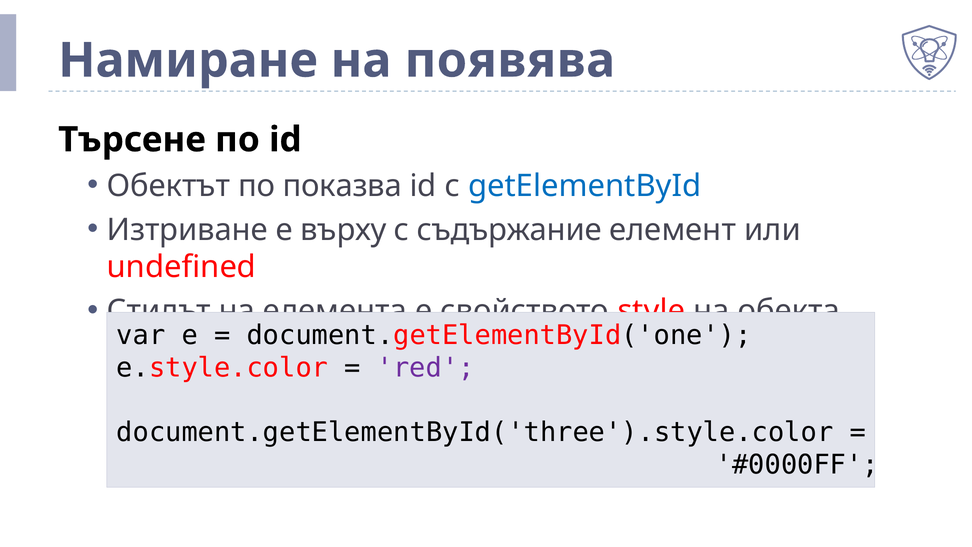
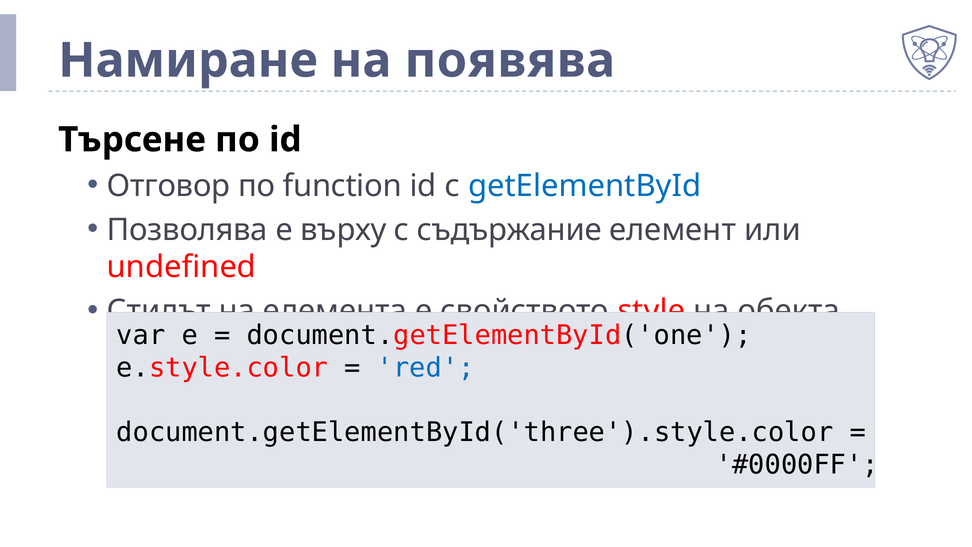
Обектът: Обектът -> Отговор
показва: показва -> function
Изтриване: Изтриване -> Позволява
red colour: purple -> blue
